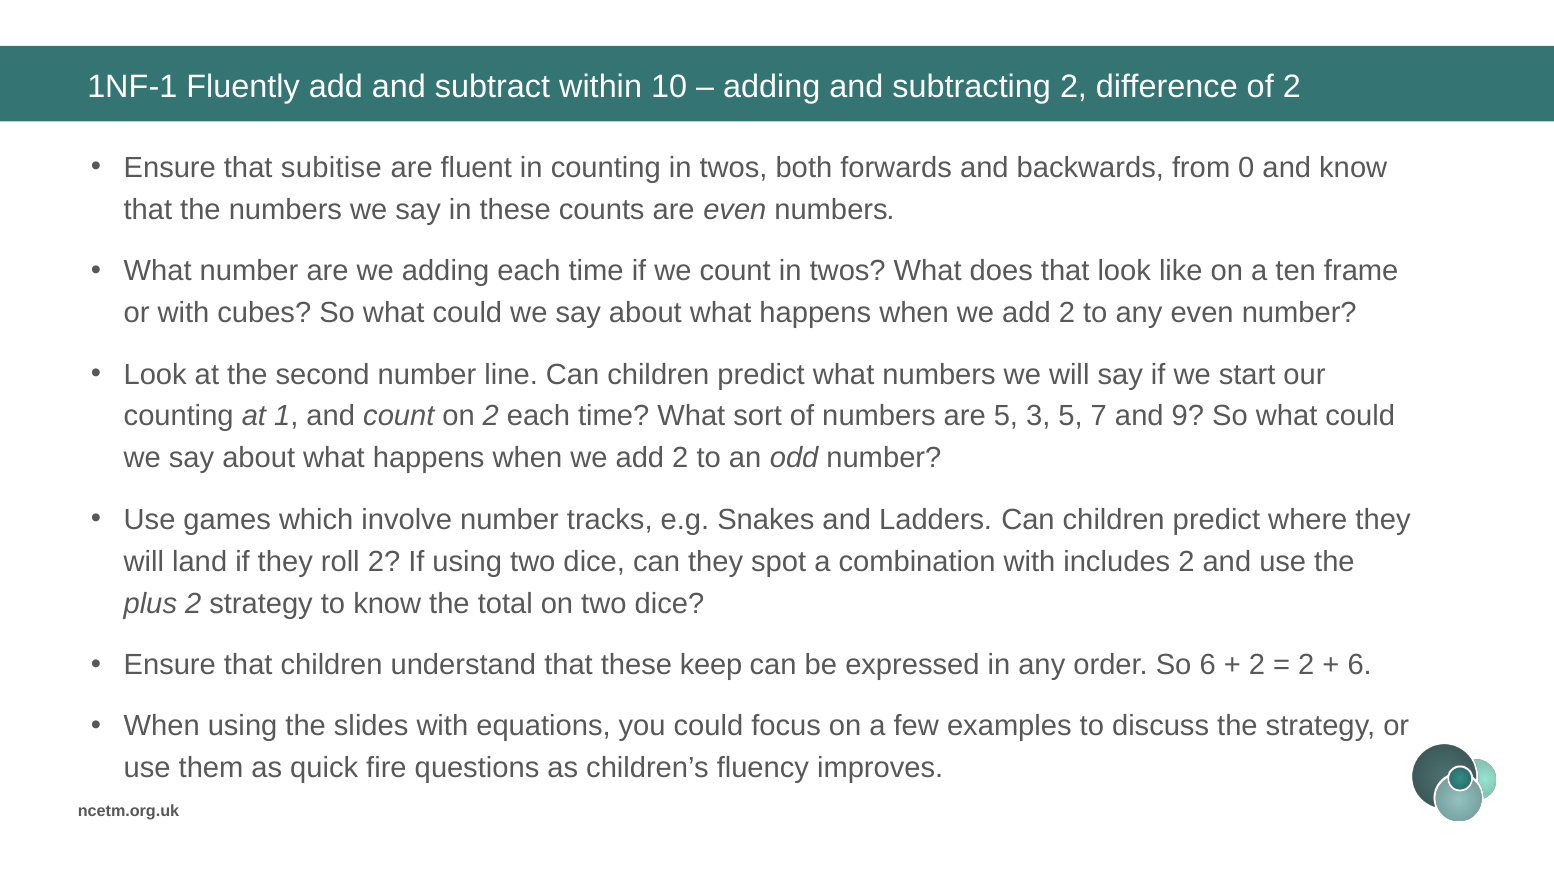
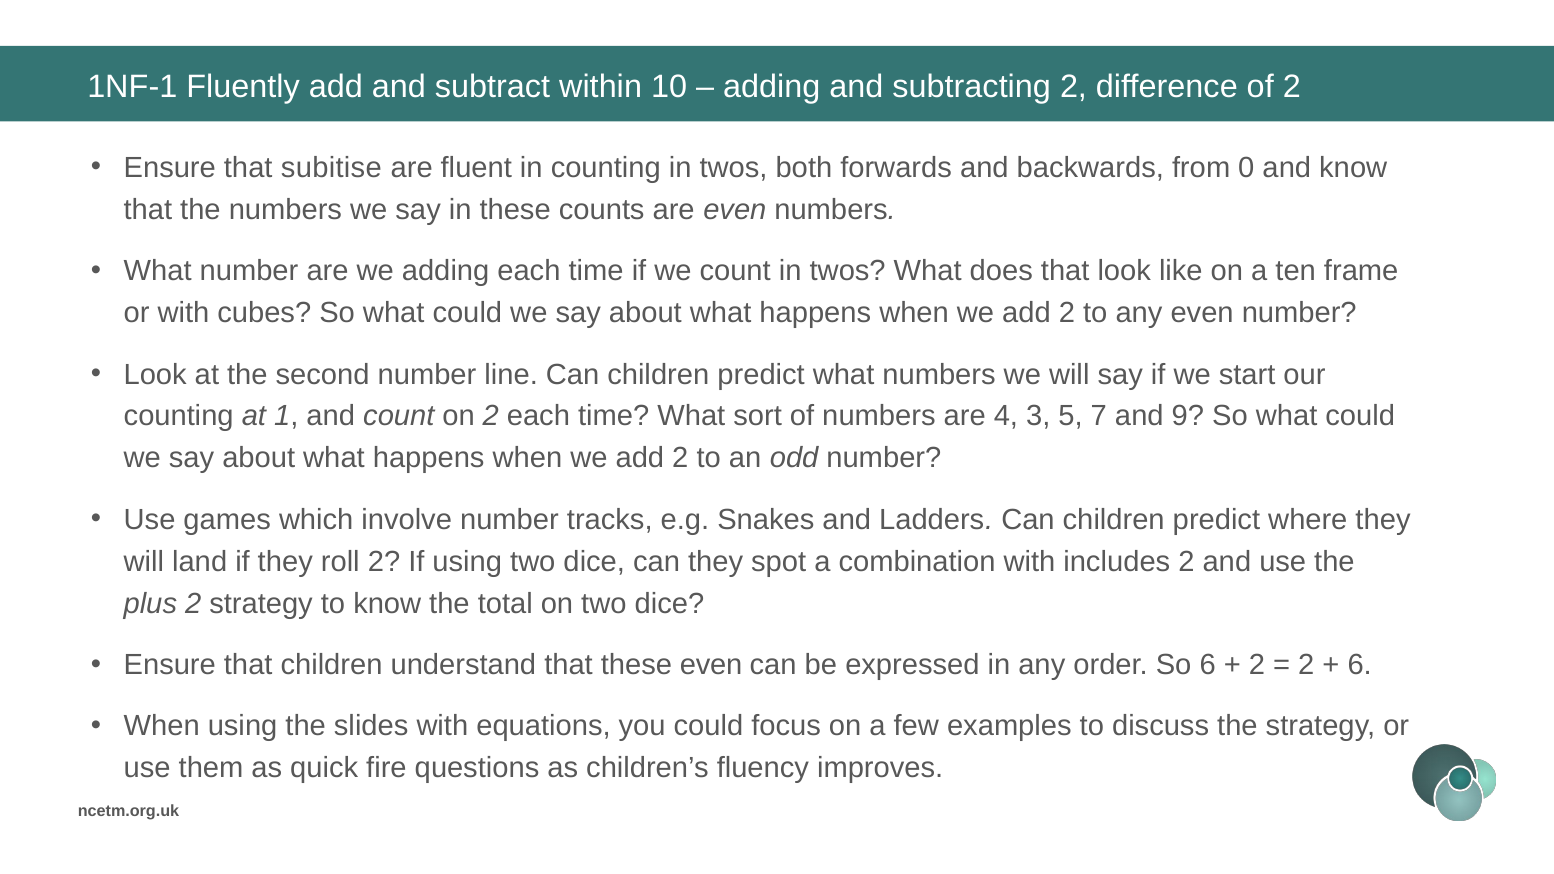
are 5: 5 -> 4
these keep: keep -> even
